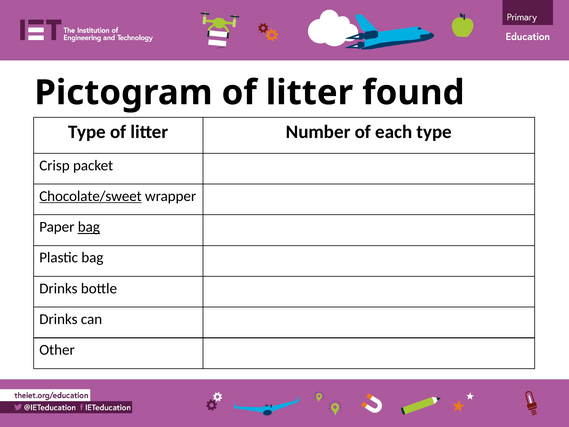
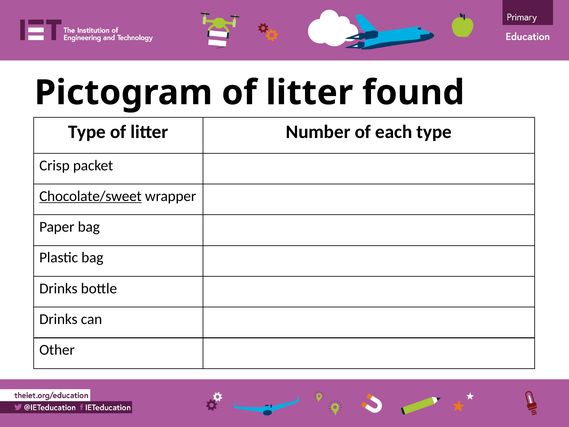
bag at (89, 227) underline: present -> none
